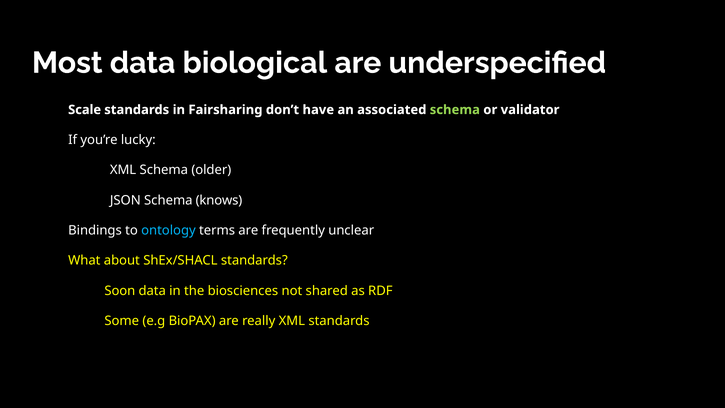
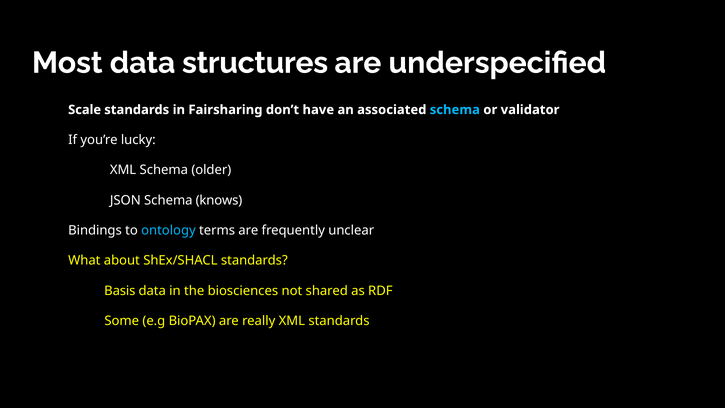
biological: biological -> structures
schema at (455, 110) colour: light green -> light blue
Soon: Soon -> Basis
